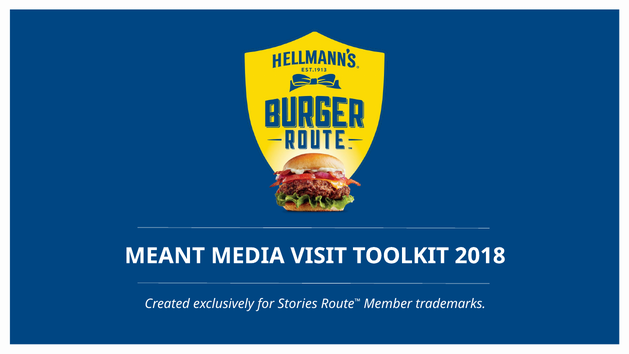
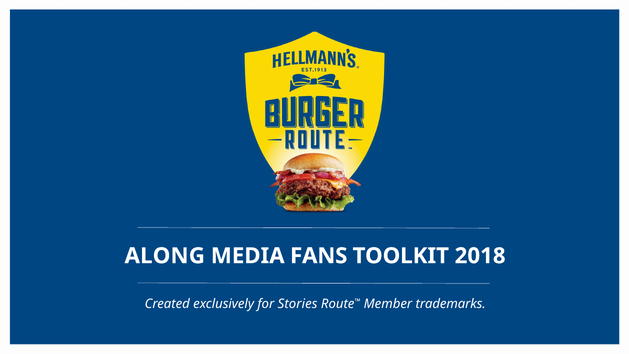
MEANT: MEANT -> ALONG
VISIT: VISIT -> FANS
